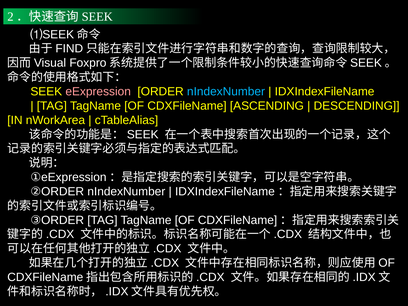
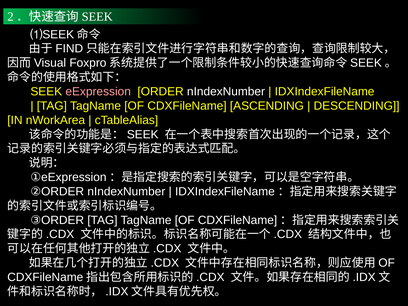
nIndexNumber at (226, 92) colour: light blue -> white
